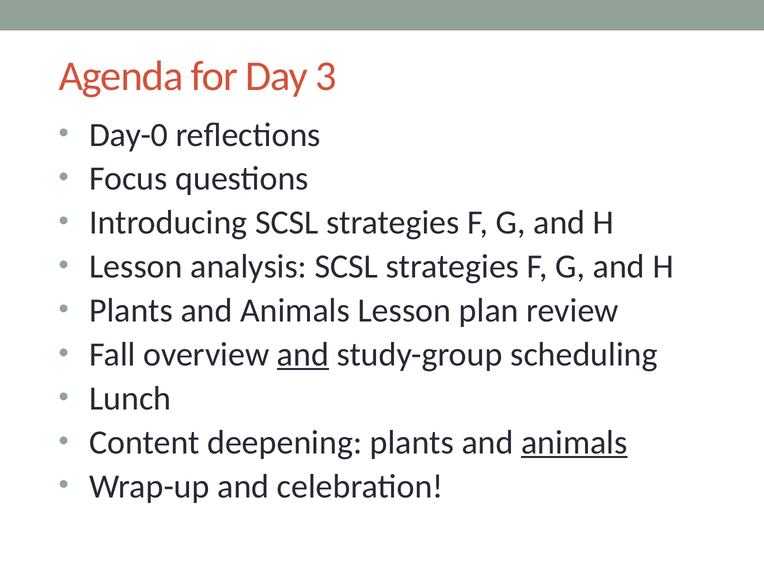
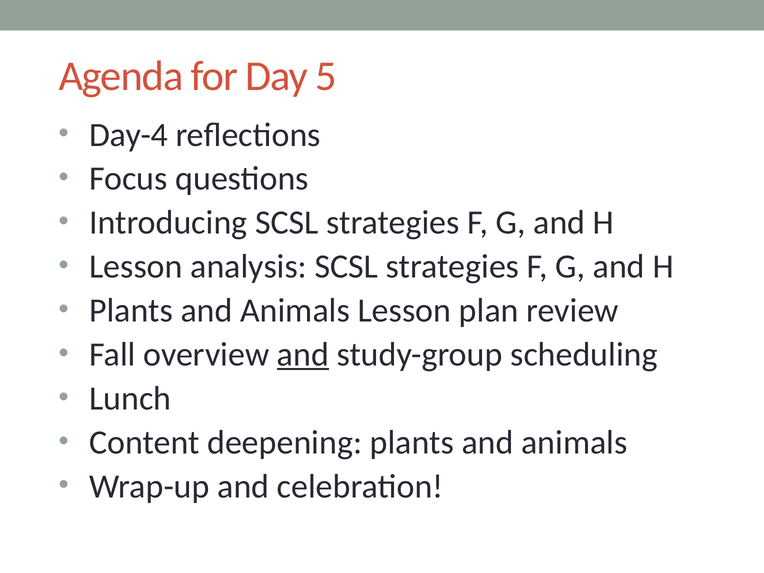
3: 3 -> 5
Day-0: Day-0 -> Day-4
animals at (574, 442) underline: present -> none
